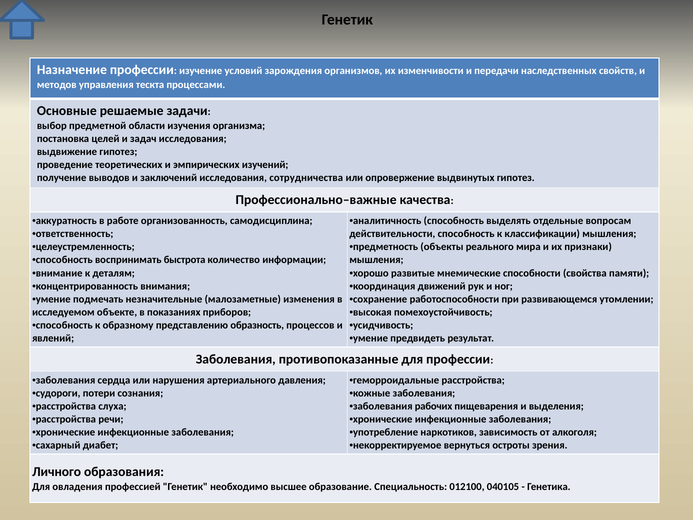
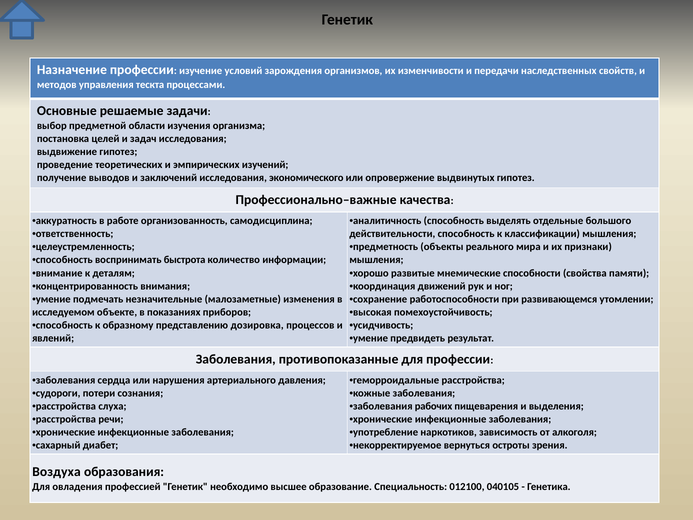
сотрудничества: сотрудничества -> экономического
вопросам: вопросам -> большого
образность: образность -> дозировка
Личного: Личного -> Воздуха
